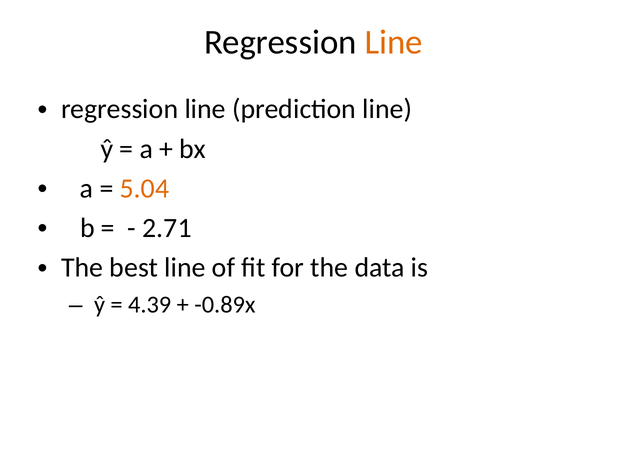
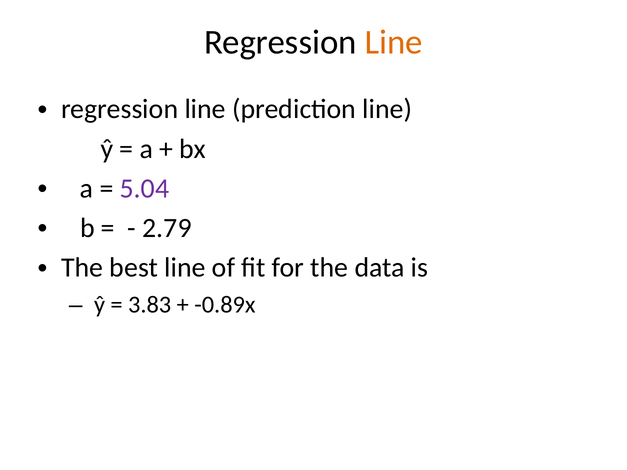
5.04 colour: orange -> purple
2.71: 2.71 -> 2.79
4.39: 4.39 -> 3.83
